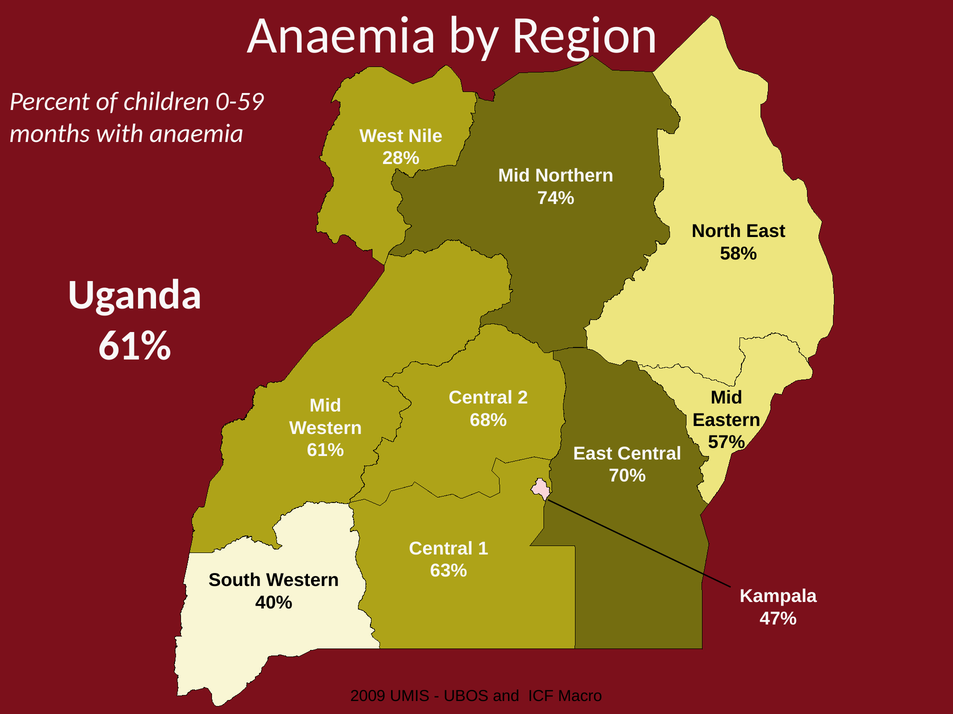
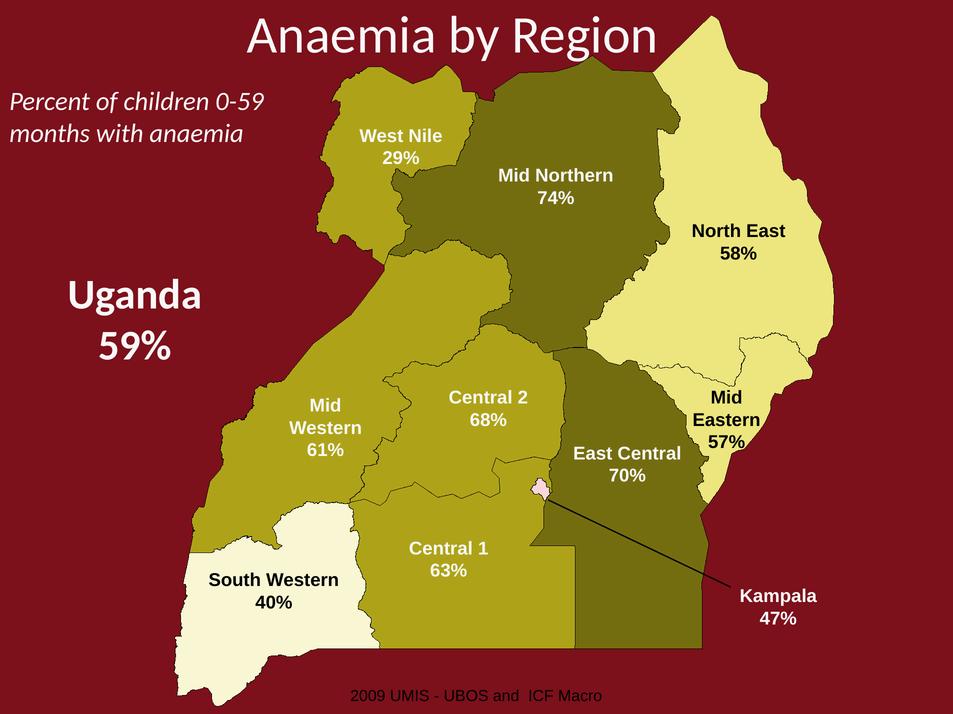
28%: 28% -> 29%
61% at (135, 346): 61% -> 59%
